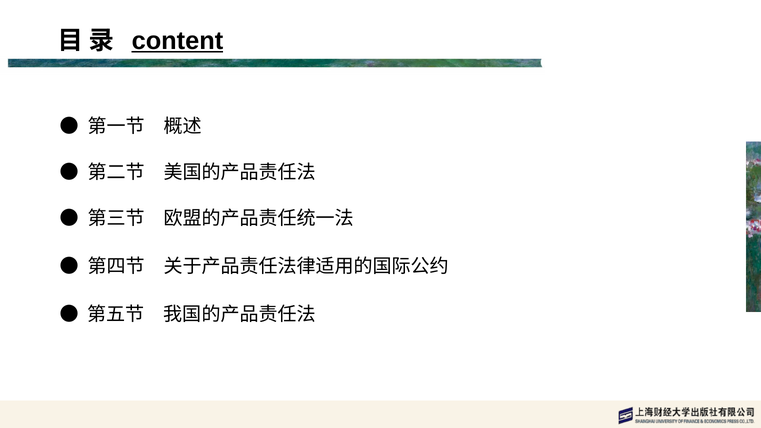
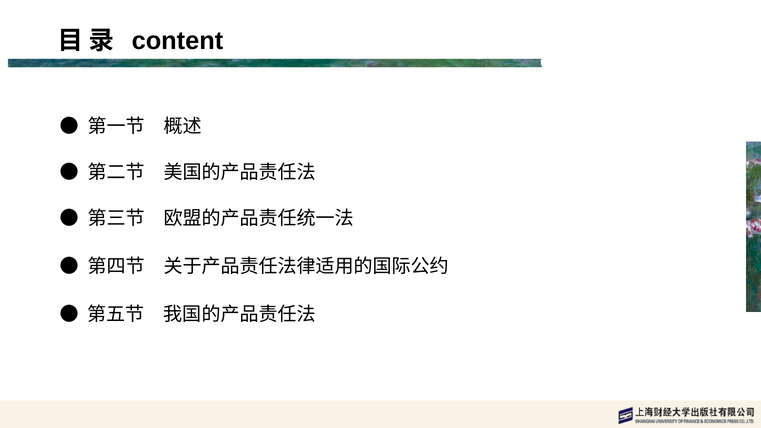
content underline: present -> none
